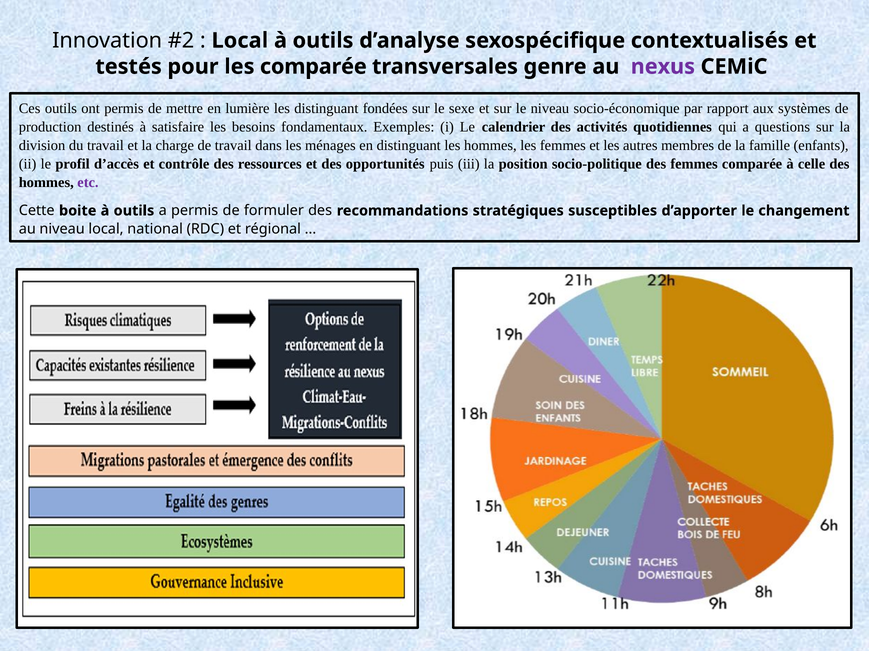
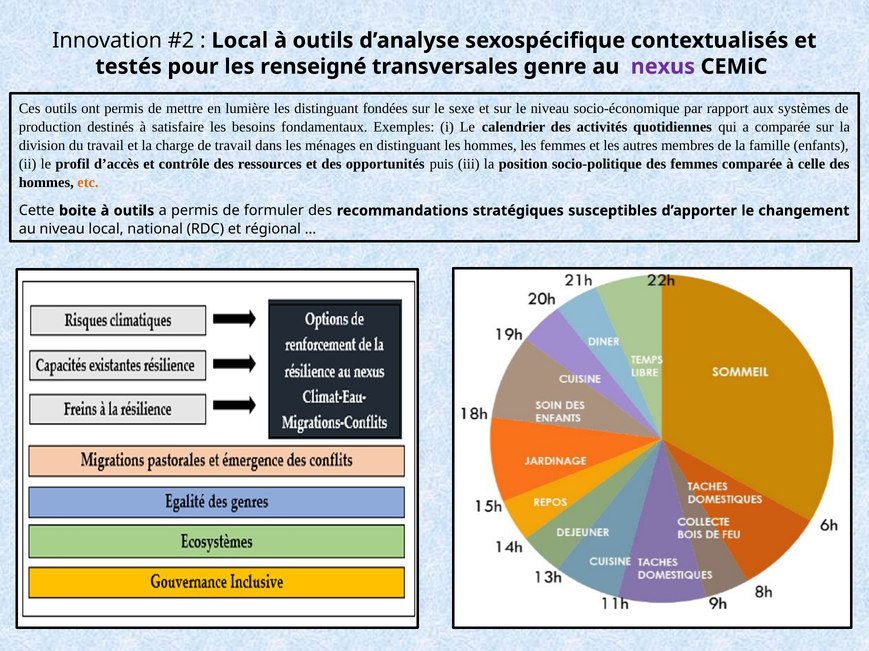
les comparée: comparée -> renseigné
a questions: questions -> comparée
etc colour: purple -> orange
